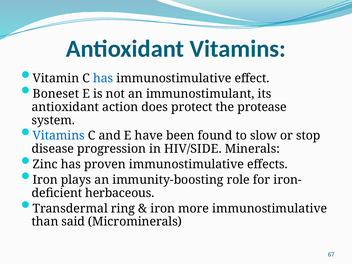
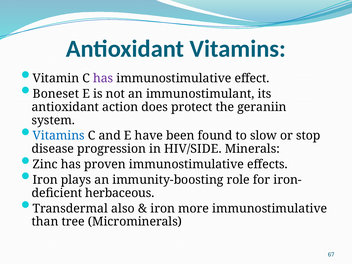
has at (103, 78) colour: blue -> purple
protease: protease -> geraniin
ring: ring -> also
said: said -> tree
